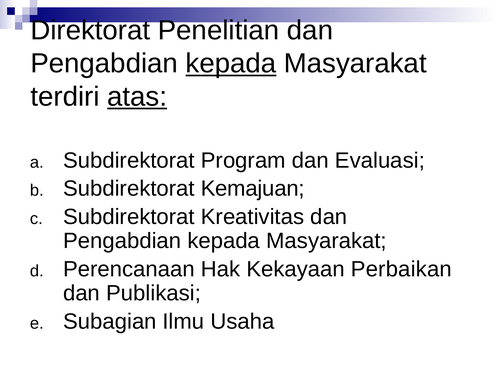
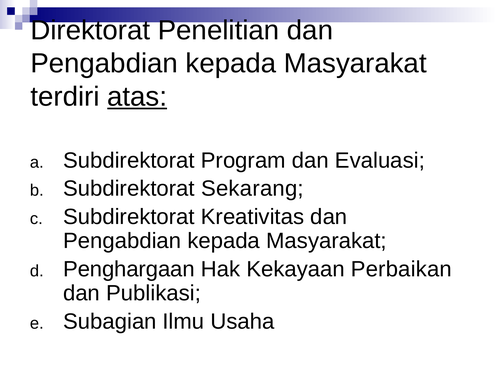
kepada at (231, 64) underline: present -> none
Kemajuan: Kemajuan -> Sekarang
Perencanaan: Perencanaan -> Penghargaan
